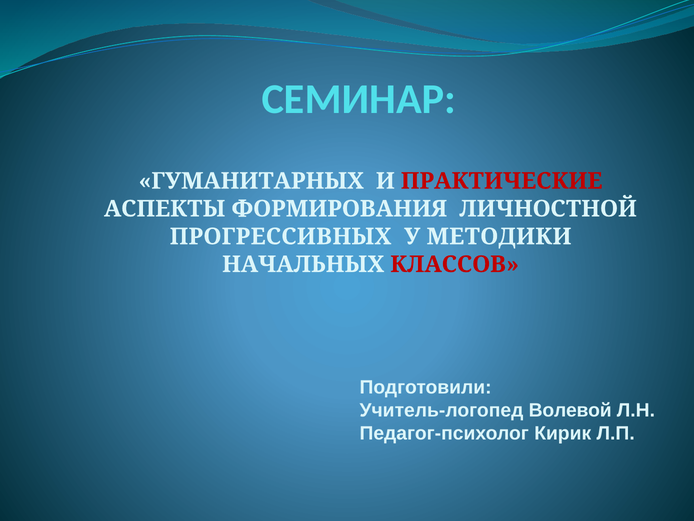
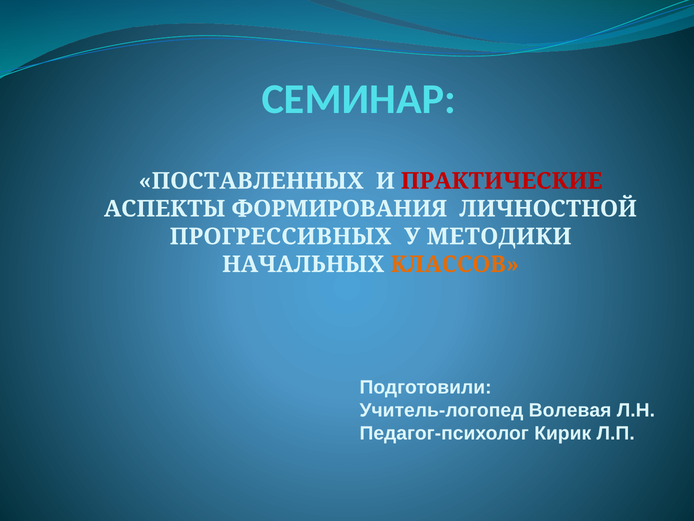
ГУМАНИТАРНЫХ: ГУМАНИТАРНЫХ -> ПОСТАВЛЕННЫХ
КЛАССОВ colour: red -> orange
Волевой: Волевой -> Волевая
